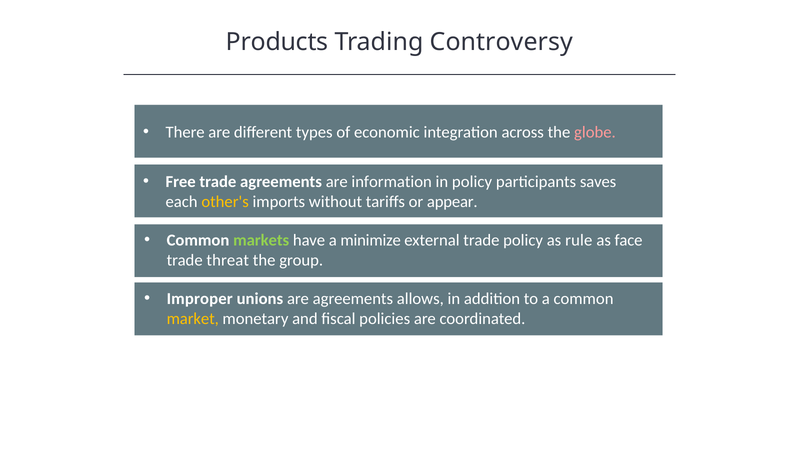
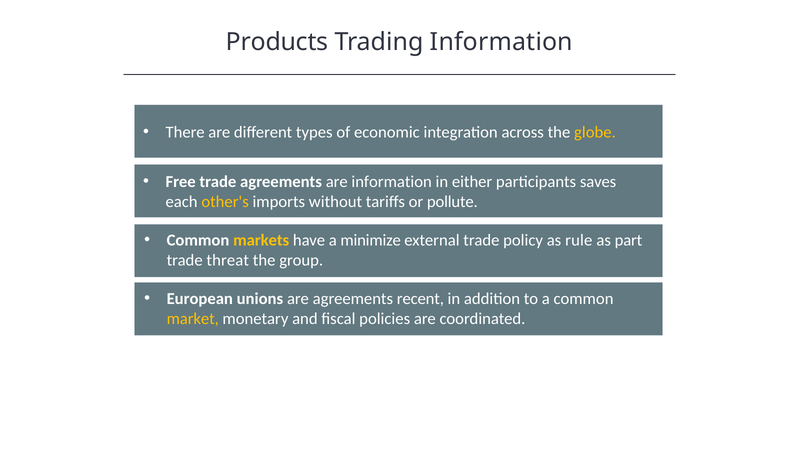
Trading Controversy: Controversy -> Information
globe colour: pink -> yellow
in policy: policy -> either
appear: appear -> pollute
markets colour: light green -> yellow
face: face -> part
Improper: Improper -> European
allows: allows -> recent
